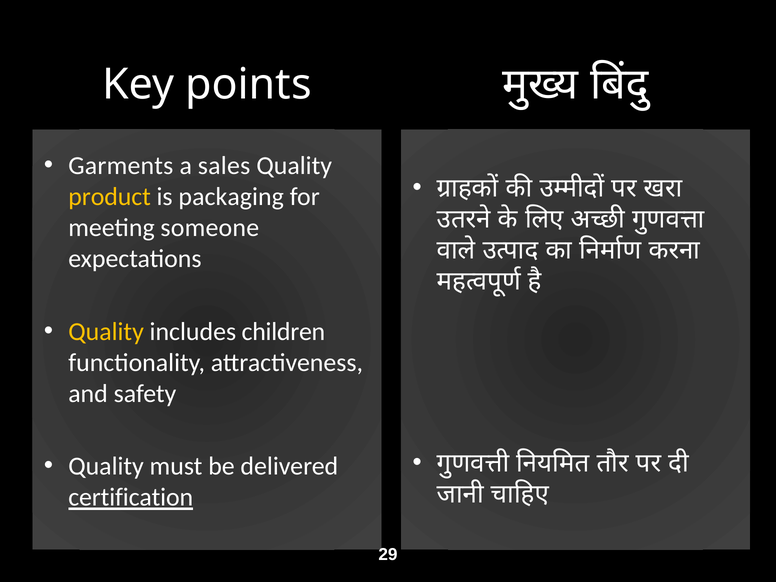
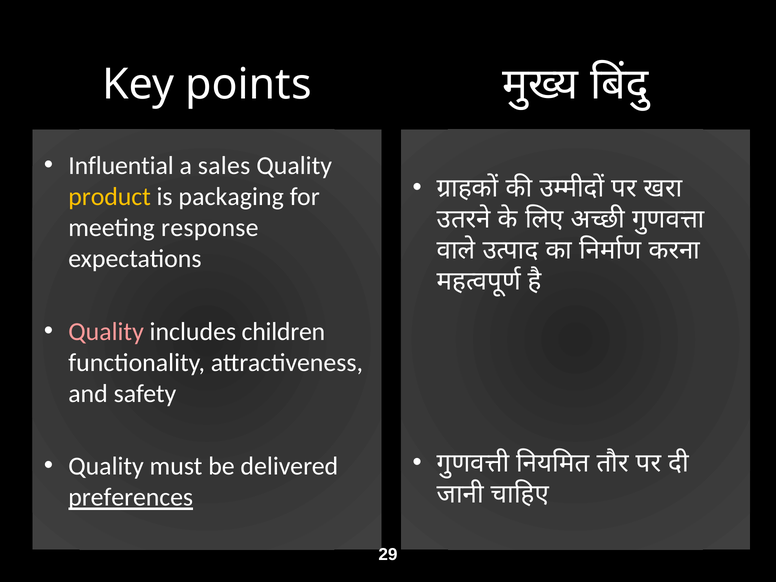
Garments: Garments -> Influential
someone: someone -> response
Quality at (106, 331) colour: yellow -> pink
certification: certification -> preferences
